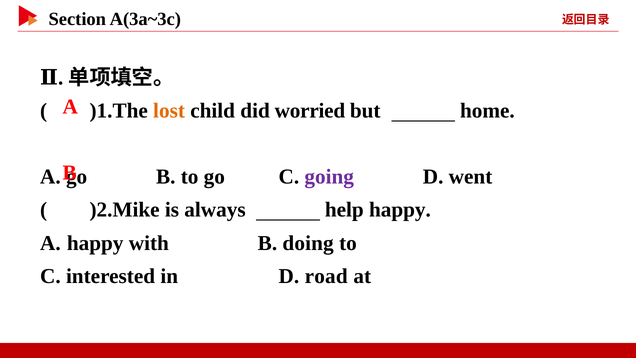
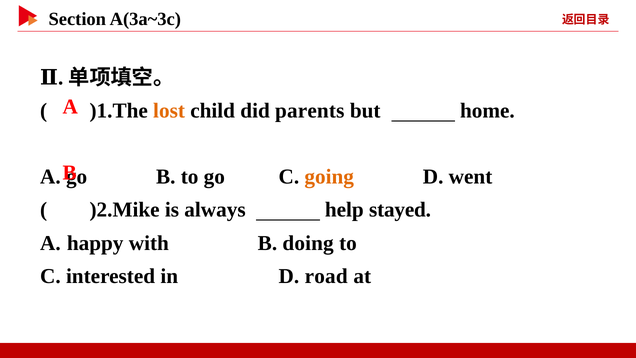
worried: worried -> parents
going colour: purple -> orange
help happy: happy -> stayed
